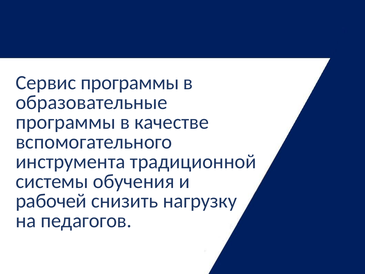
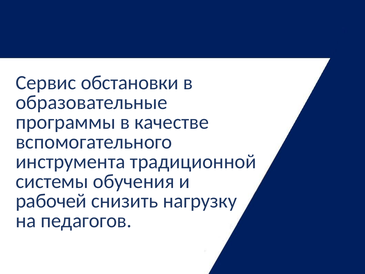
Сервис программы: программы -> обстановки
